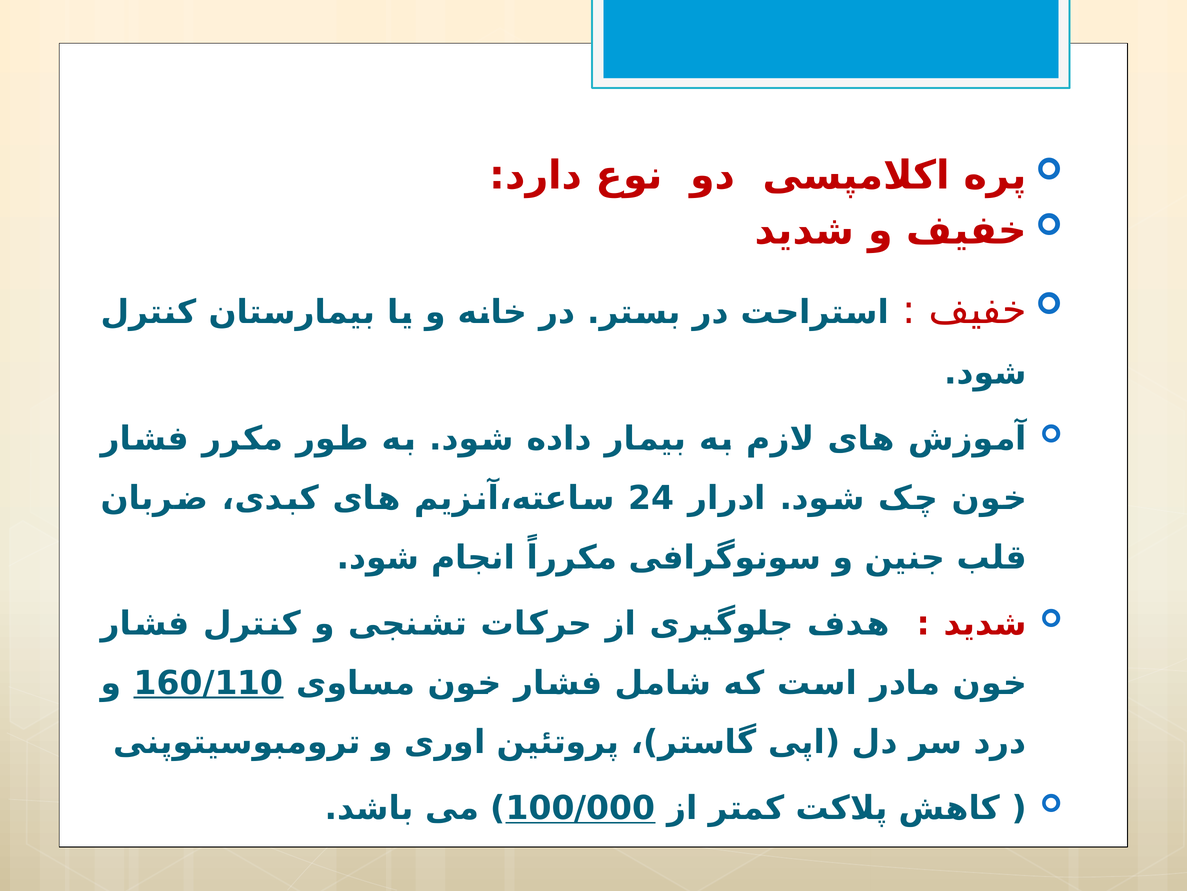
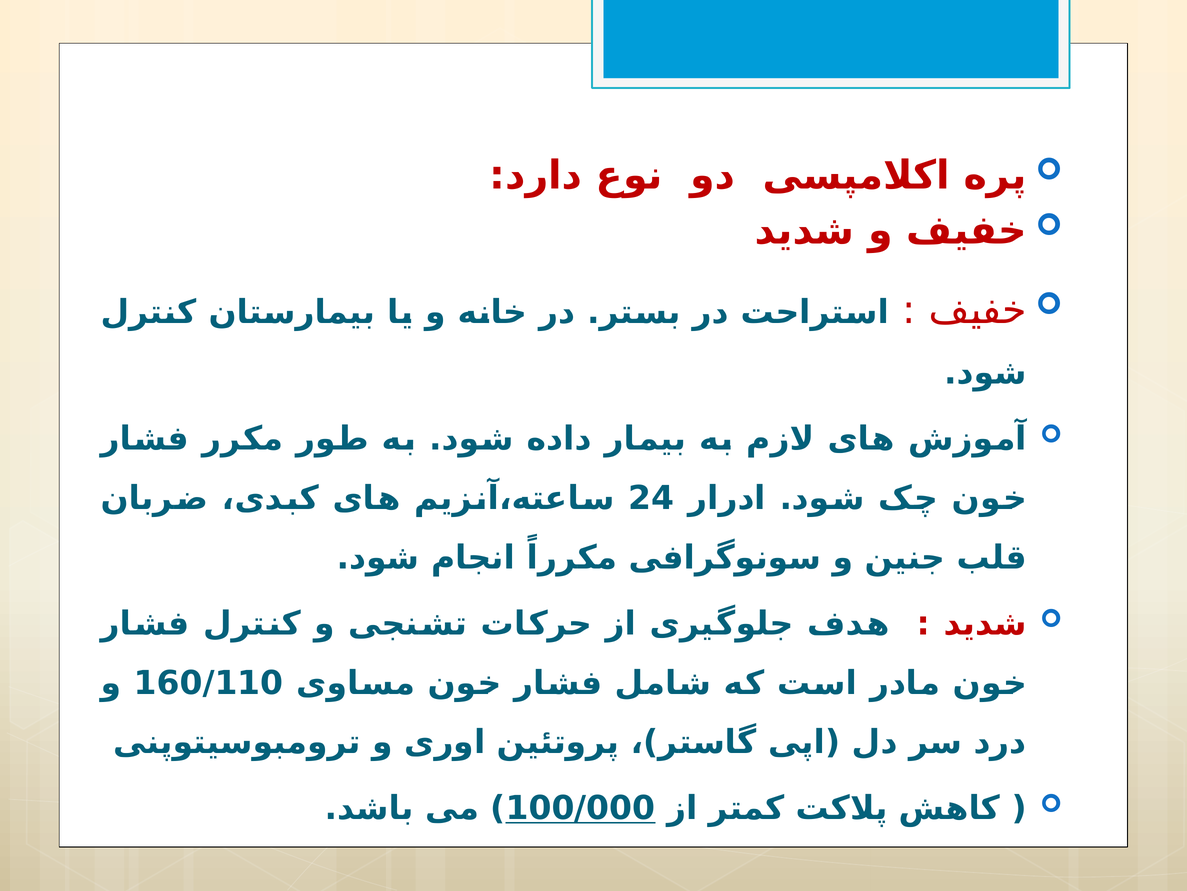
160/110 underline: present -> none
